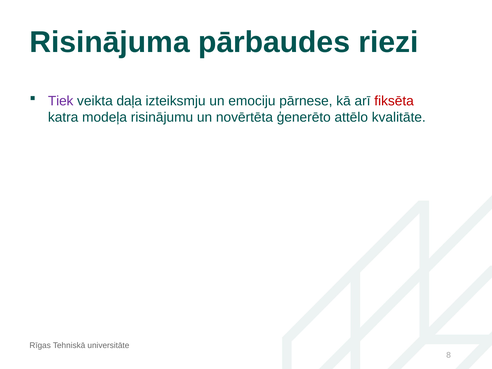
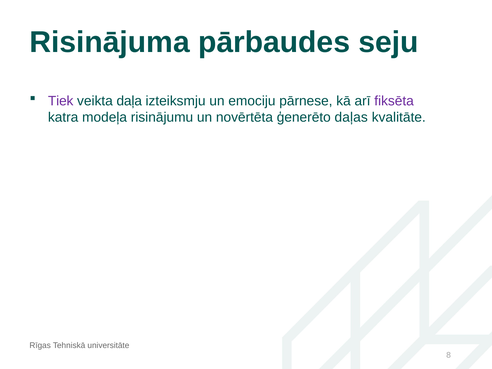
riezi: riezi -> seju
fiksēta colour: red -> purple
attēlo: attēlo -> daļas
